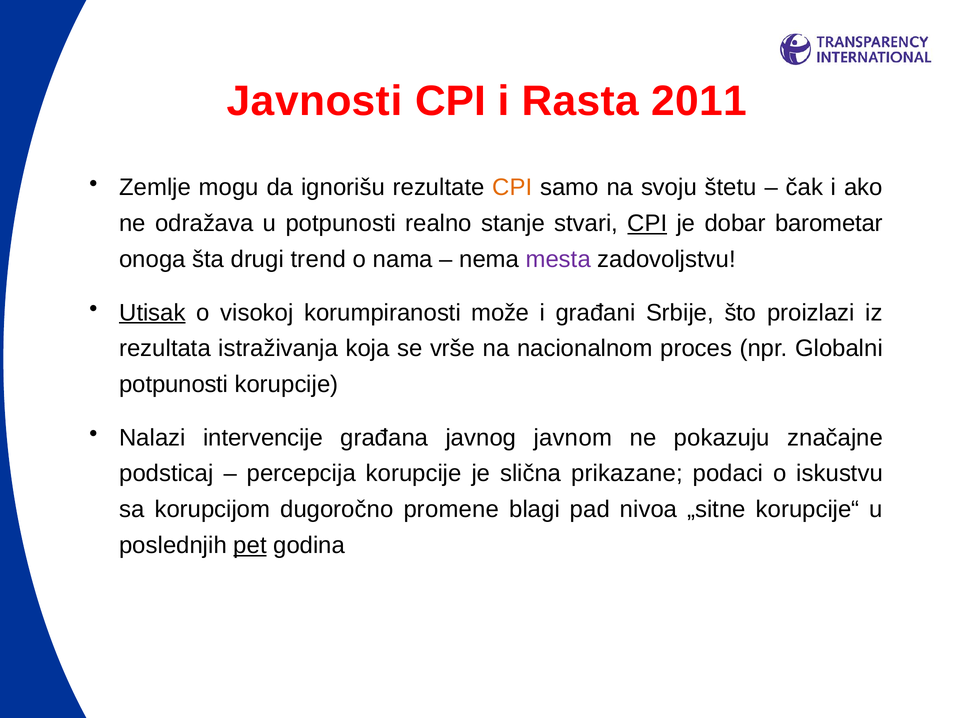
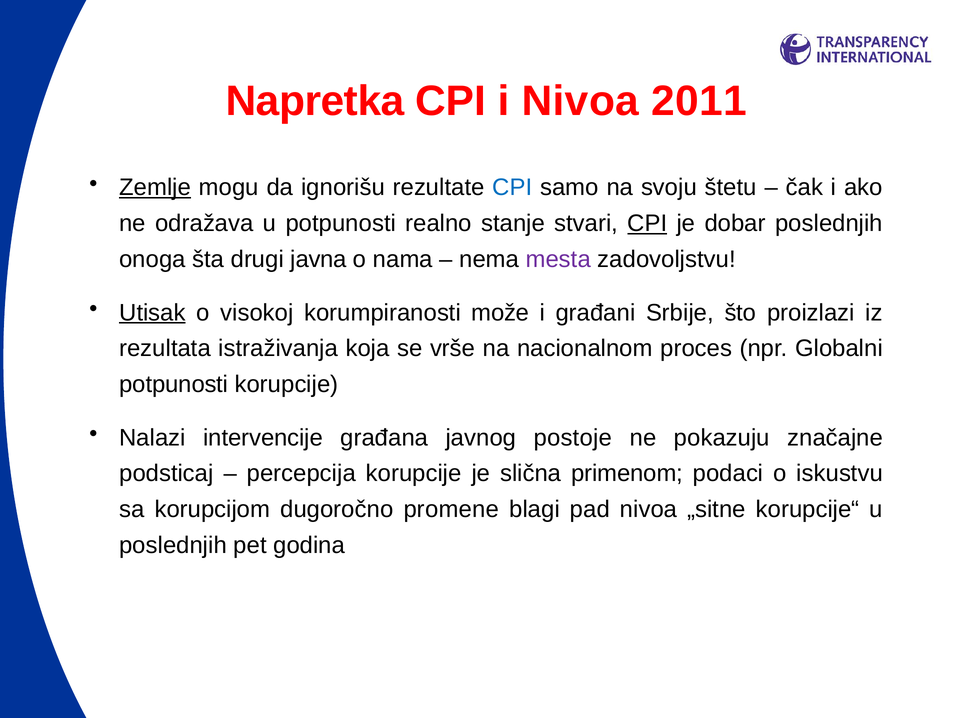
Javnosti: Javnosti -> Napretka
i Rasta: Rasta -> Nivoa
Zemlje underline: none -> present
CPI at (512, 187) colour: orange -> blue
dobar barometar: barometar -> poslednjih
trend: trend -> javna
javnom: javnom -> postoje
prikazane: prikazane -> primenom
pet underline: present -> none
